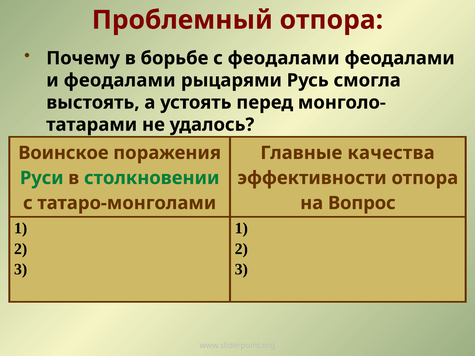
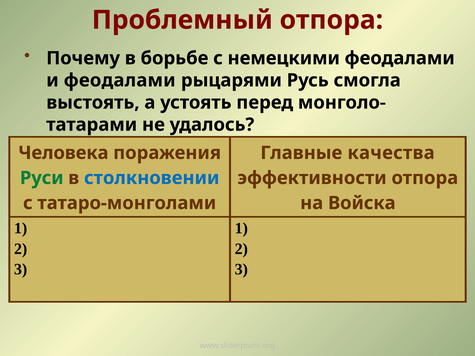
с феодалами: феодалами -> немецкими
Воинское: Воинское -> Человека
столкновении colour: green -> blue
Вопрос: Вопрос -> Войска
